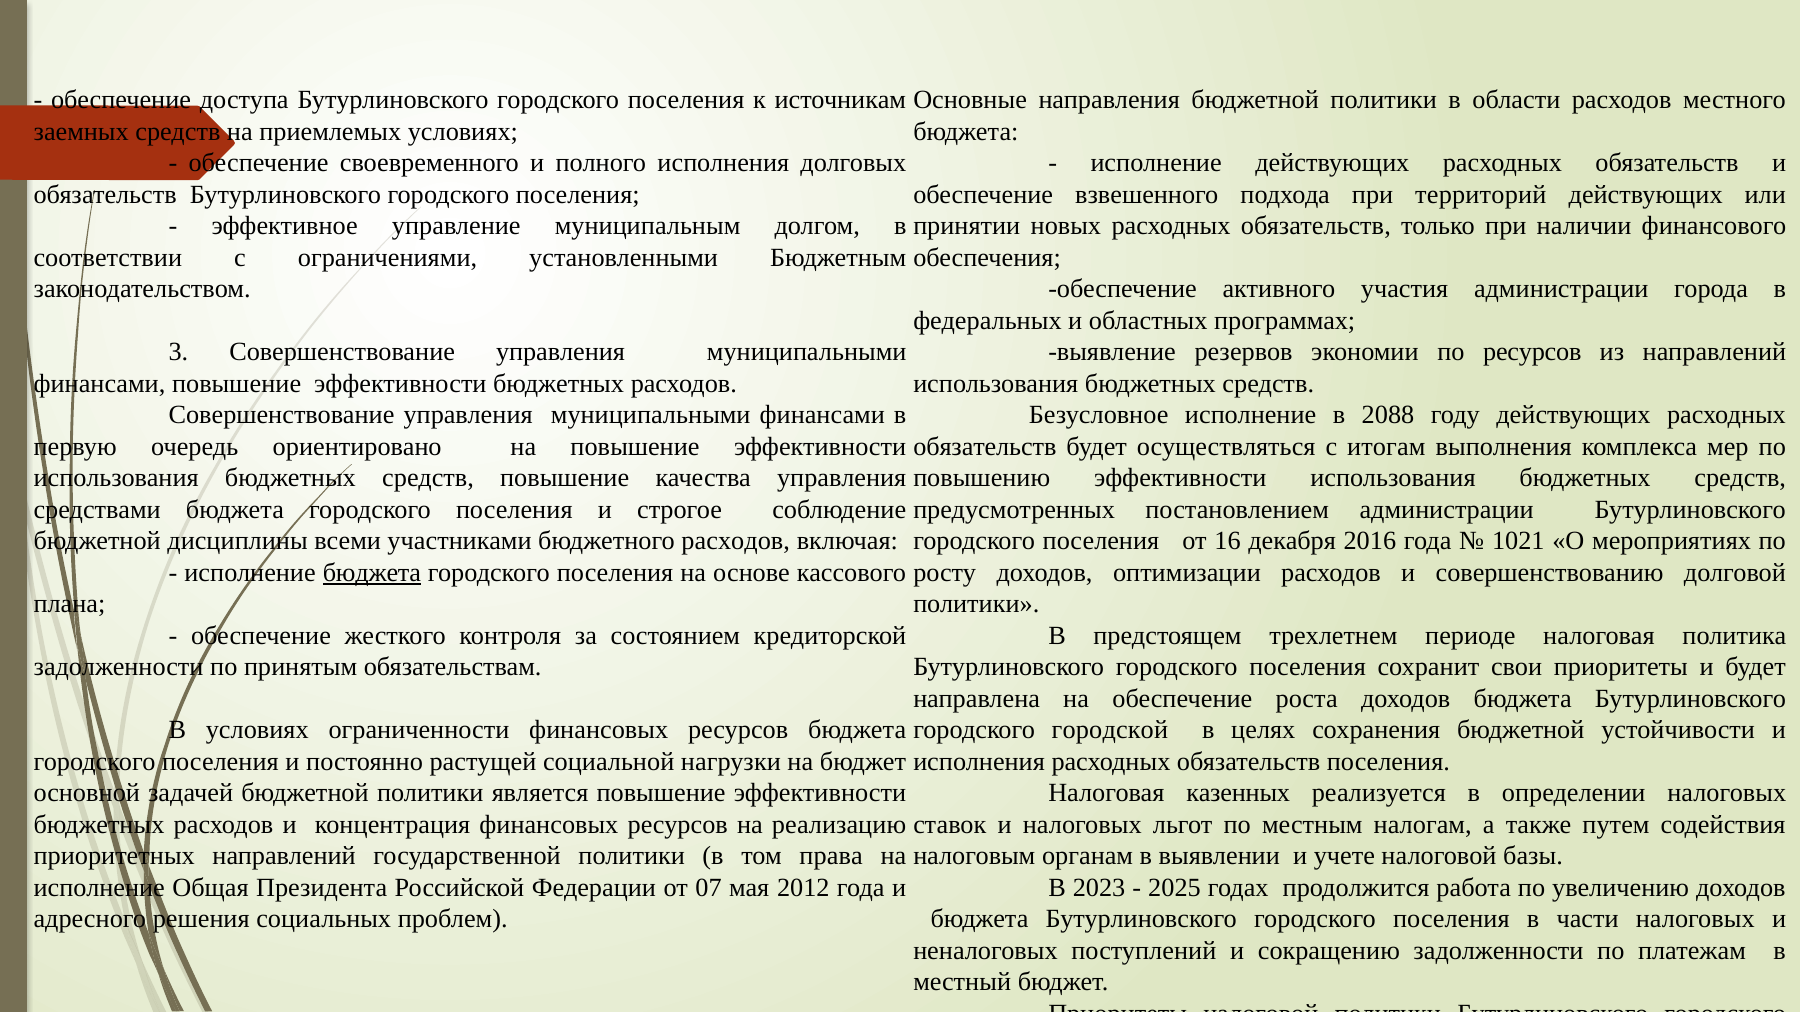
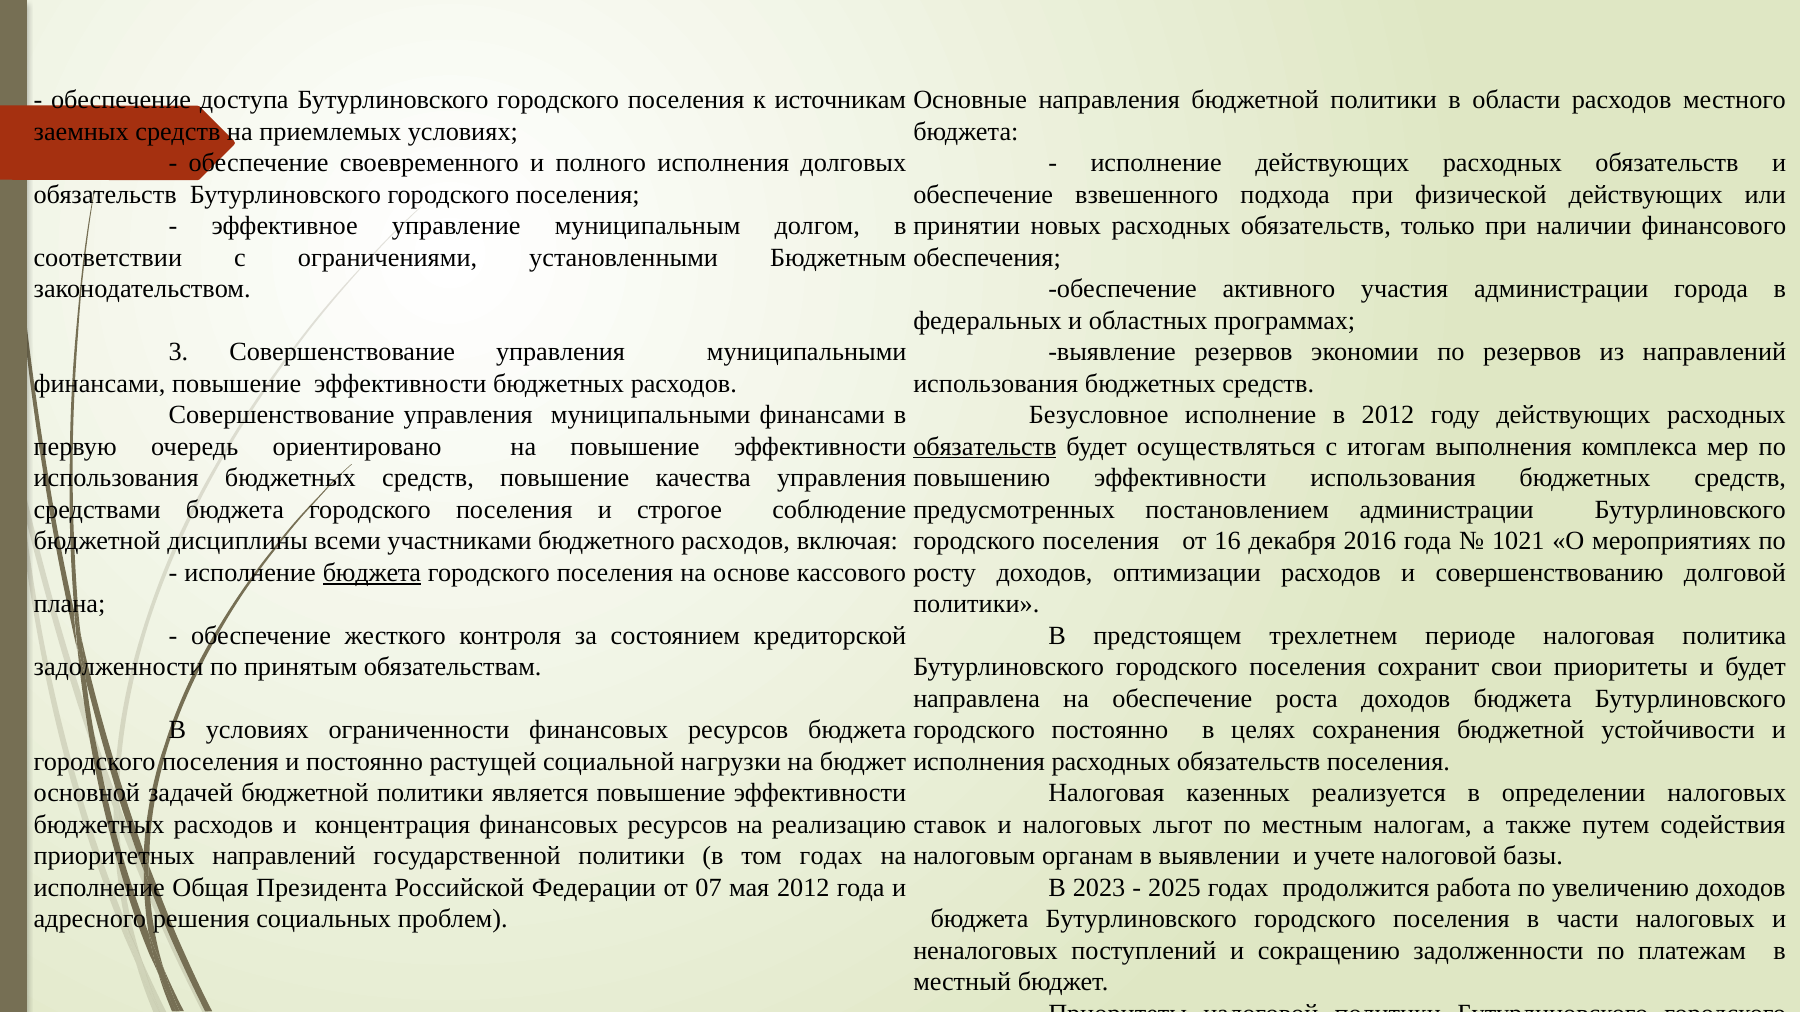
территорий: территорий -> физической
по ресурсов: ресурсов -> резервов
в 2088: 2088 -> 2012
обязательств at (985, 447) underline: none -> present
городского городской: городской -> постоянно
том права: права -> годах
